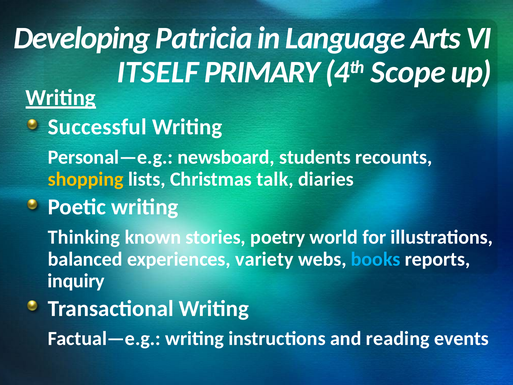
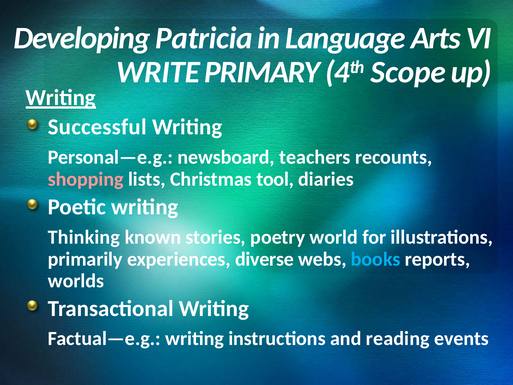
ITSELF: ITSELF -> WRITE
students: students -> teachers
shopping colour: yellow -> pink
talk: talk -> tool
balanced: balanced -> primarily
variety: variety -> diverse
inquiry: inquiry -> worlds
